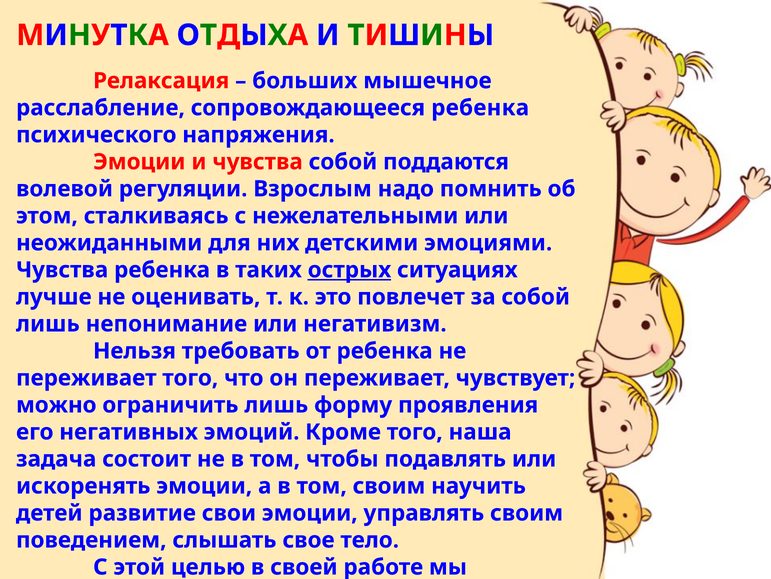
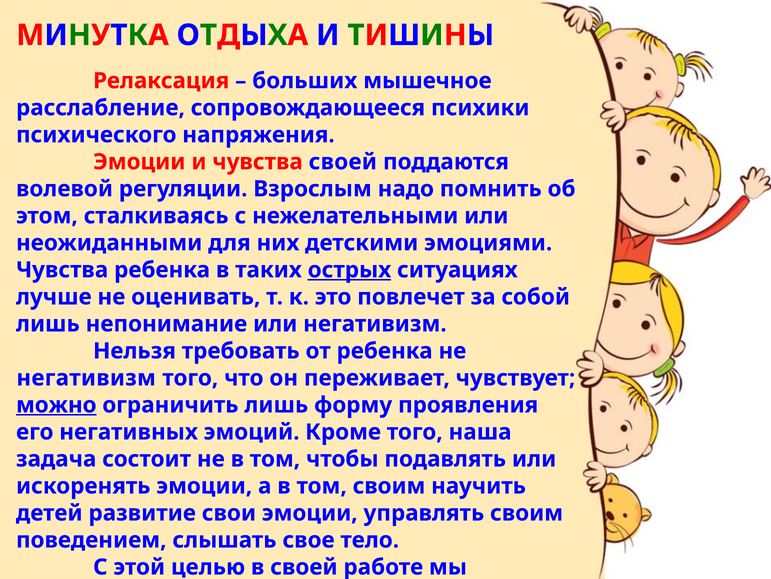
сопровождающееся ребенка: ребенка -> психики
чувства собой: собой -> своей
переживает at (86, 378): переживает -> негативизм
можно underline: none -> present
